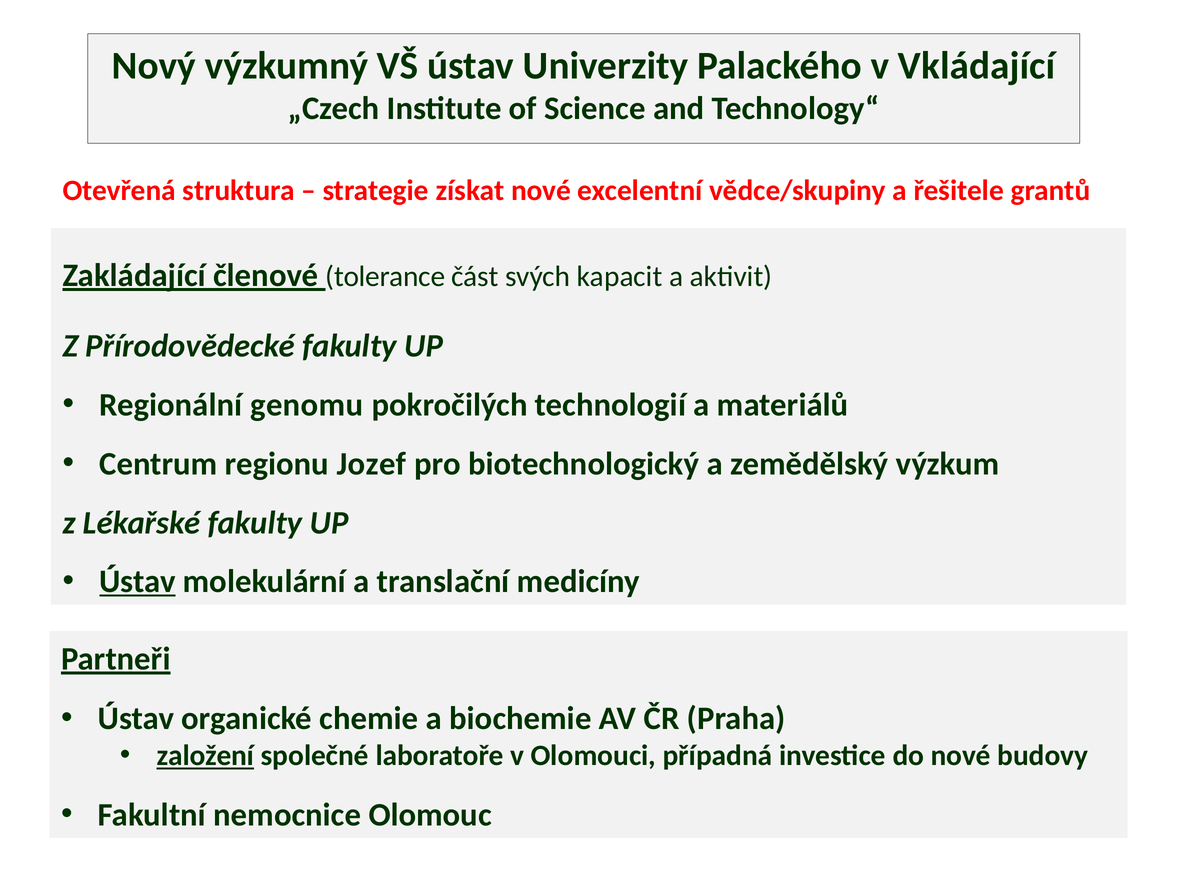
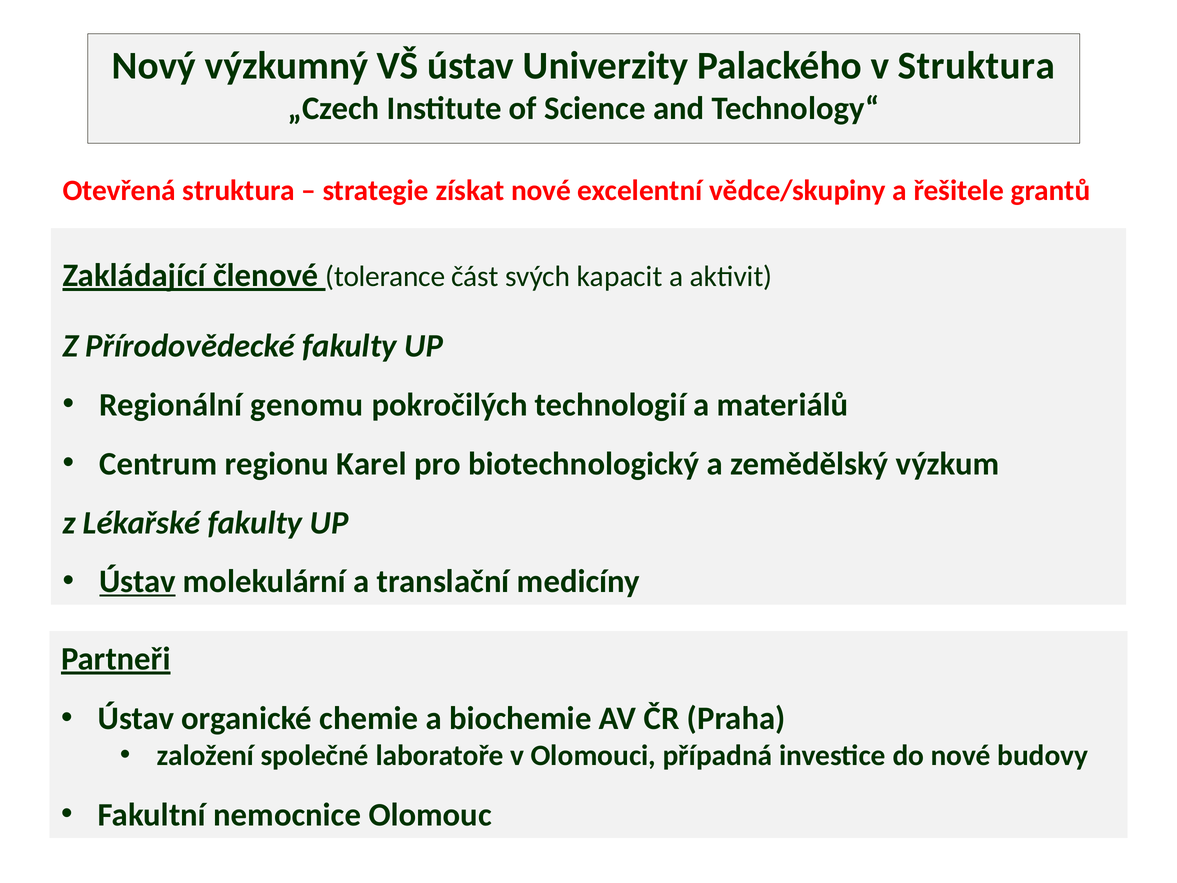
v Vkládající: Vkládající -> Struktura
Jozef: Jozef -> Karel
založení underline: present -> none
